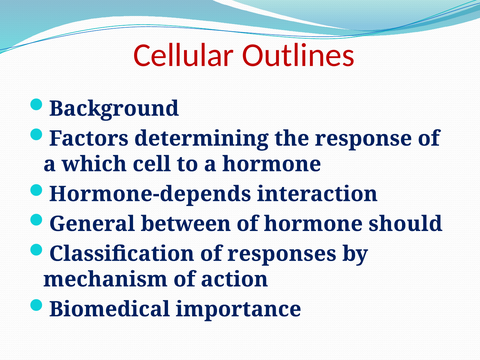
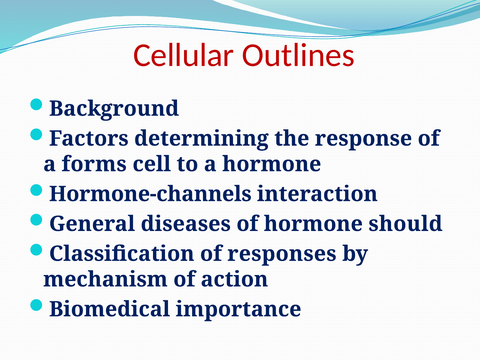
which: which -> forms
Hormone-depends: Hormone-depends -> Hormone-channels
between: between -> diseases
